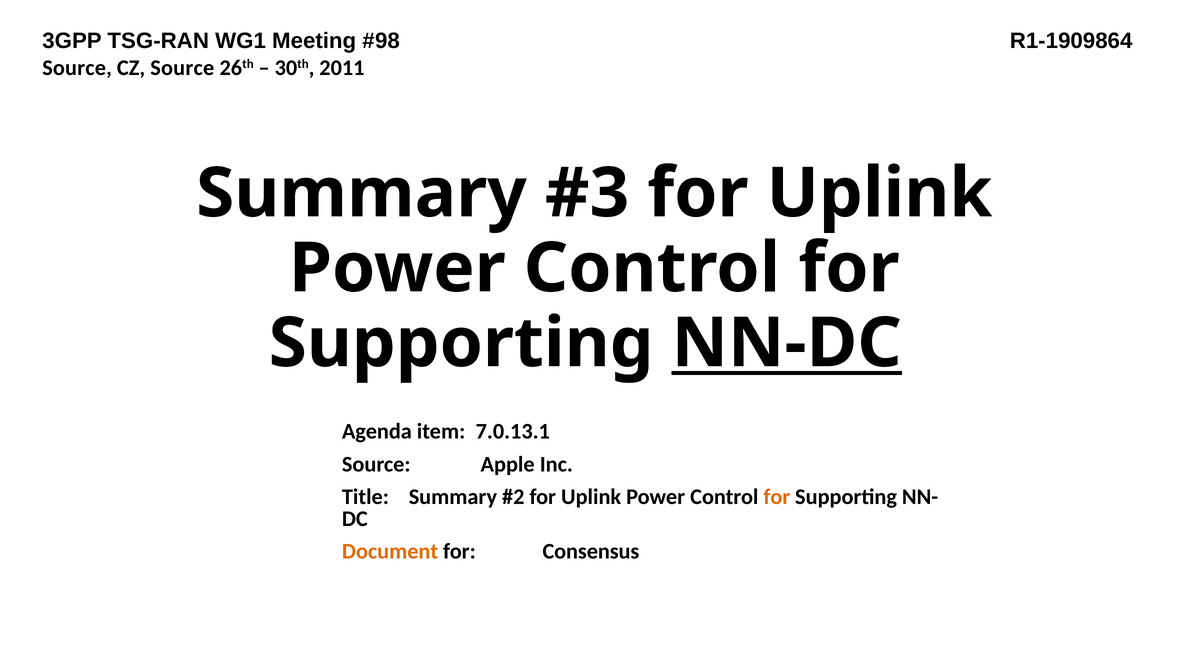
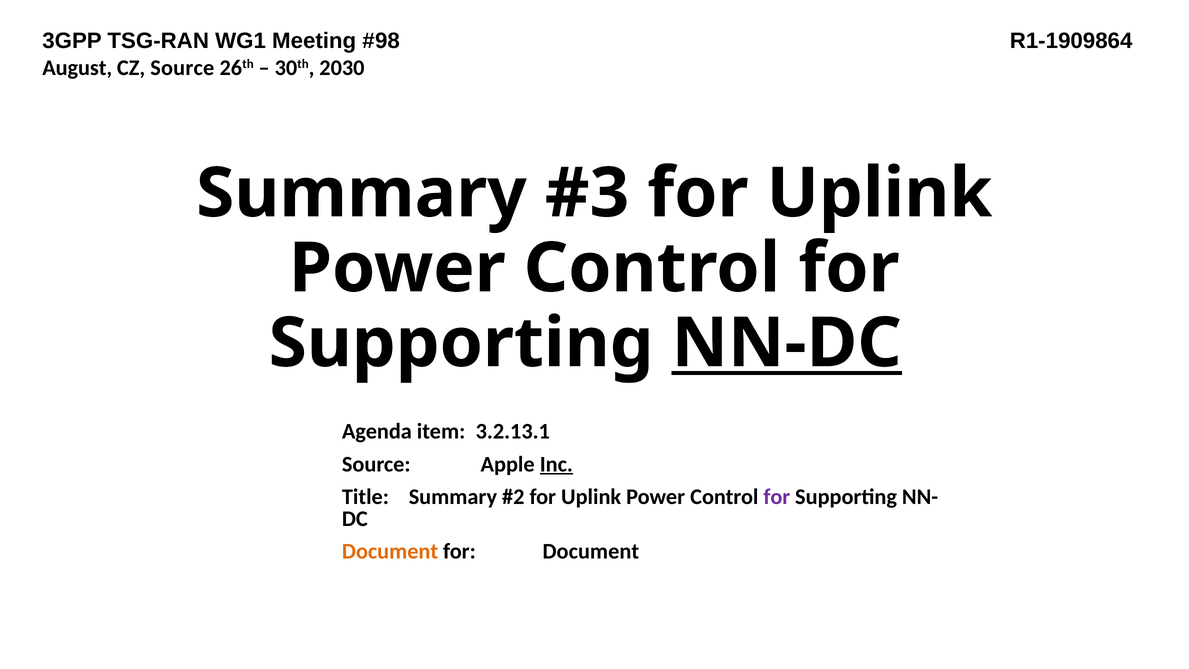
Source at (77, 68): Source -> August
2011: 2011 -> 2030
7.0.13.1: 7.0.13.1 -> 3.2.13.1
Inc underline: none -> present
for at (777, 497) colour: orange -> purple
for Consensus: Consensus -> Document
